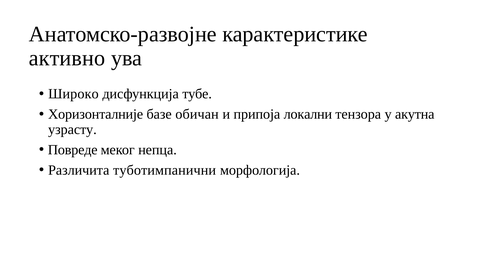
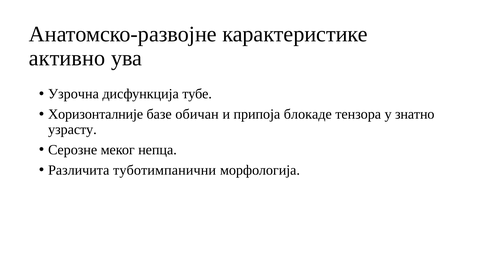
Широко: Широко -> Узрочна
локални: локални -> блокаде
акутна: акутна -> знатно
Повреде: Повреде -> Серозне
